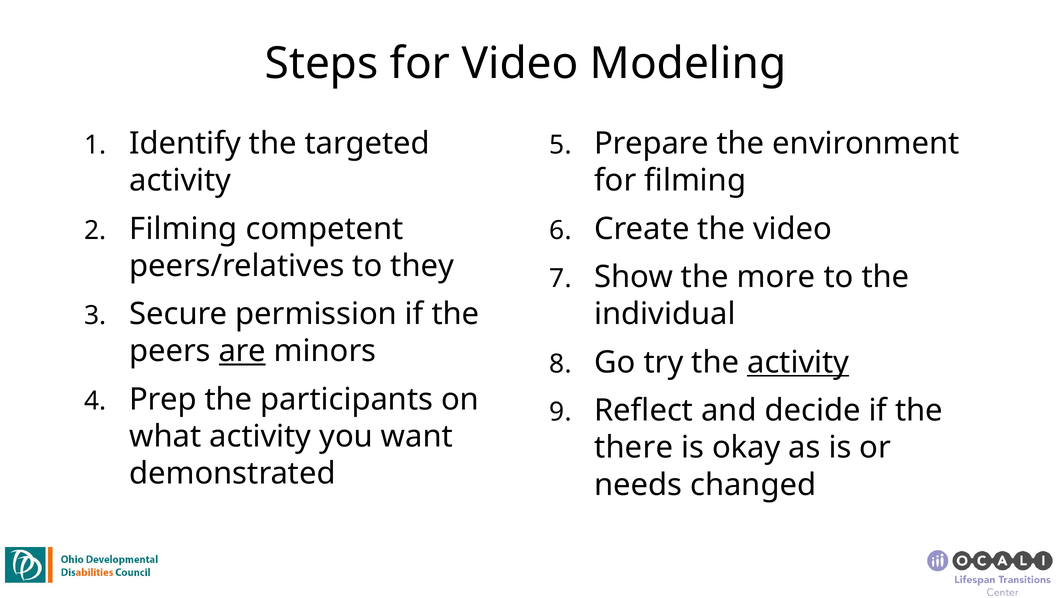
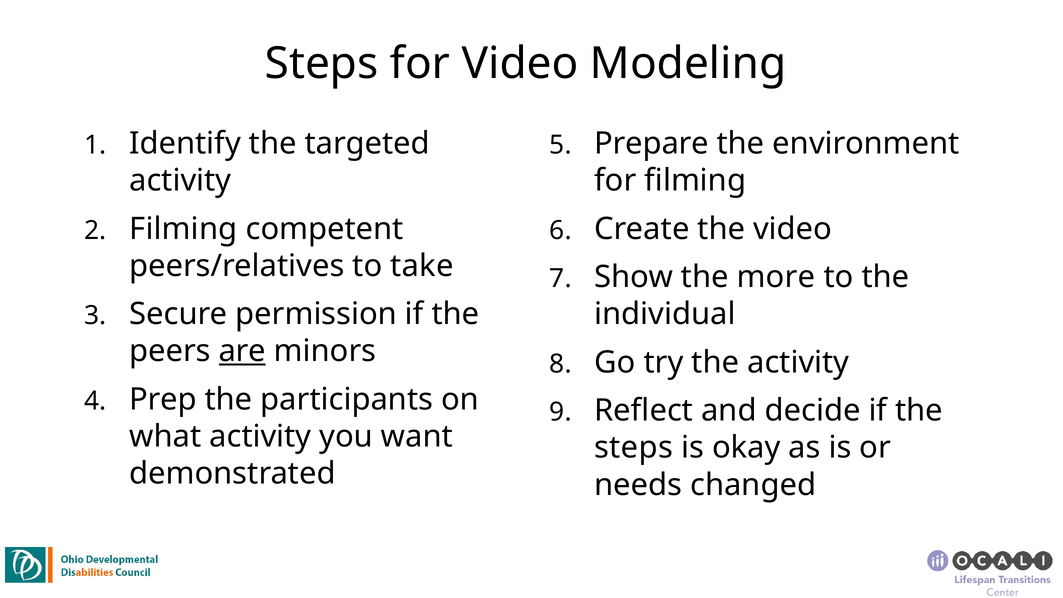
they: they -> take
activity at (798, 362) underline: present -> none
there at (634, 448): there -> steps
